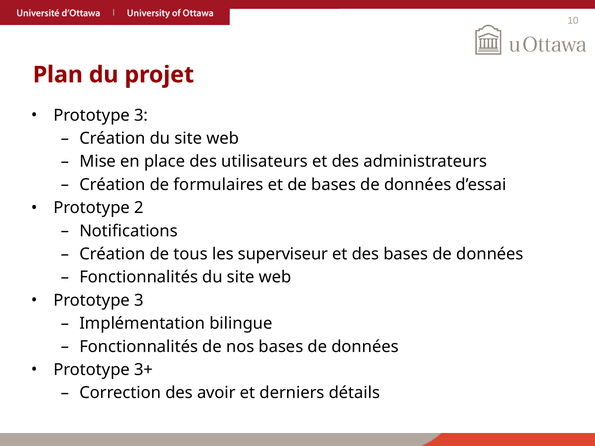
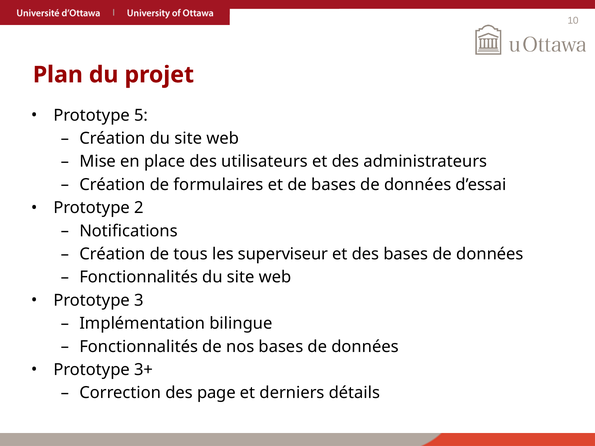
3 at (141, 115): 3 -> 5
avoir: avoir -> page
